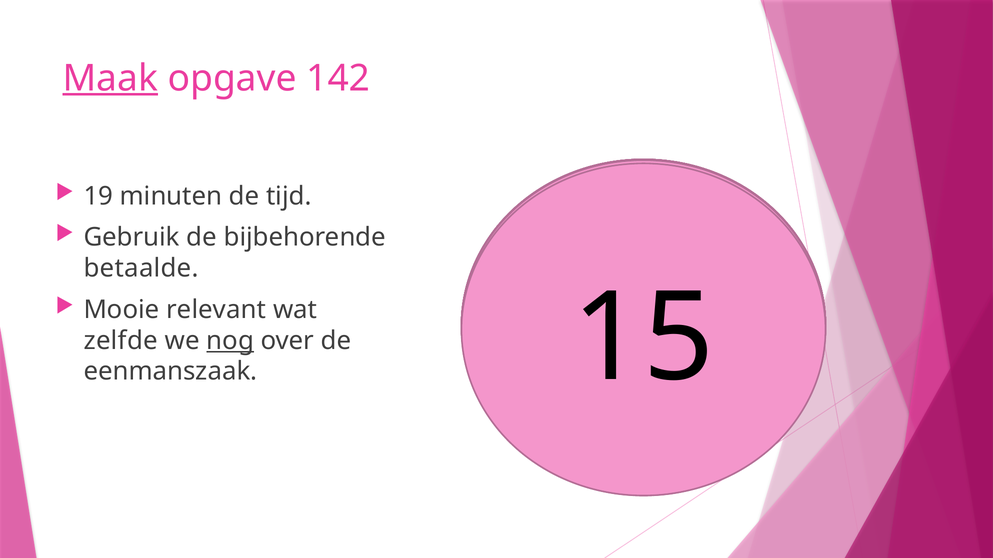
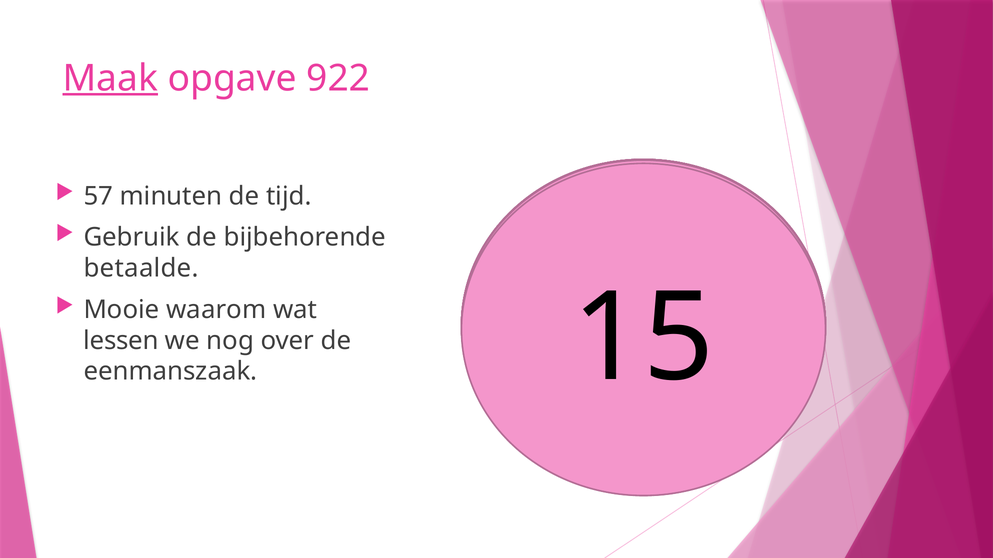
142: 142 -> 922
19: 19 -> 57
relevant: relevant -> waarom
zelfde: zelfde -> lessen
nog underline: present -> none
